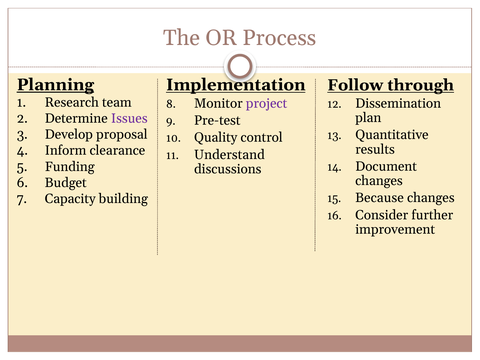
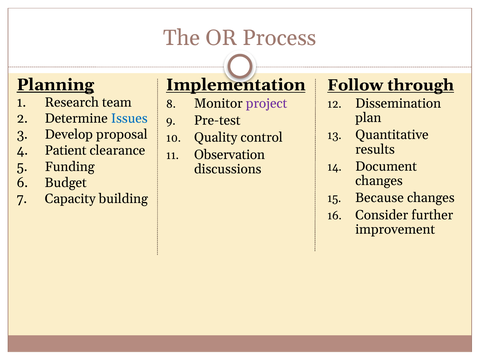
Issues colour: purple -> blue
Inform: Inform -> Patient
Understand: Understand -> Observation
